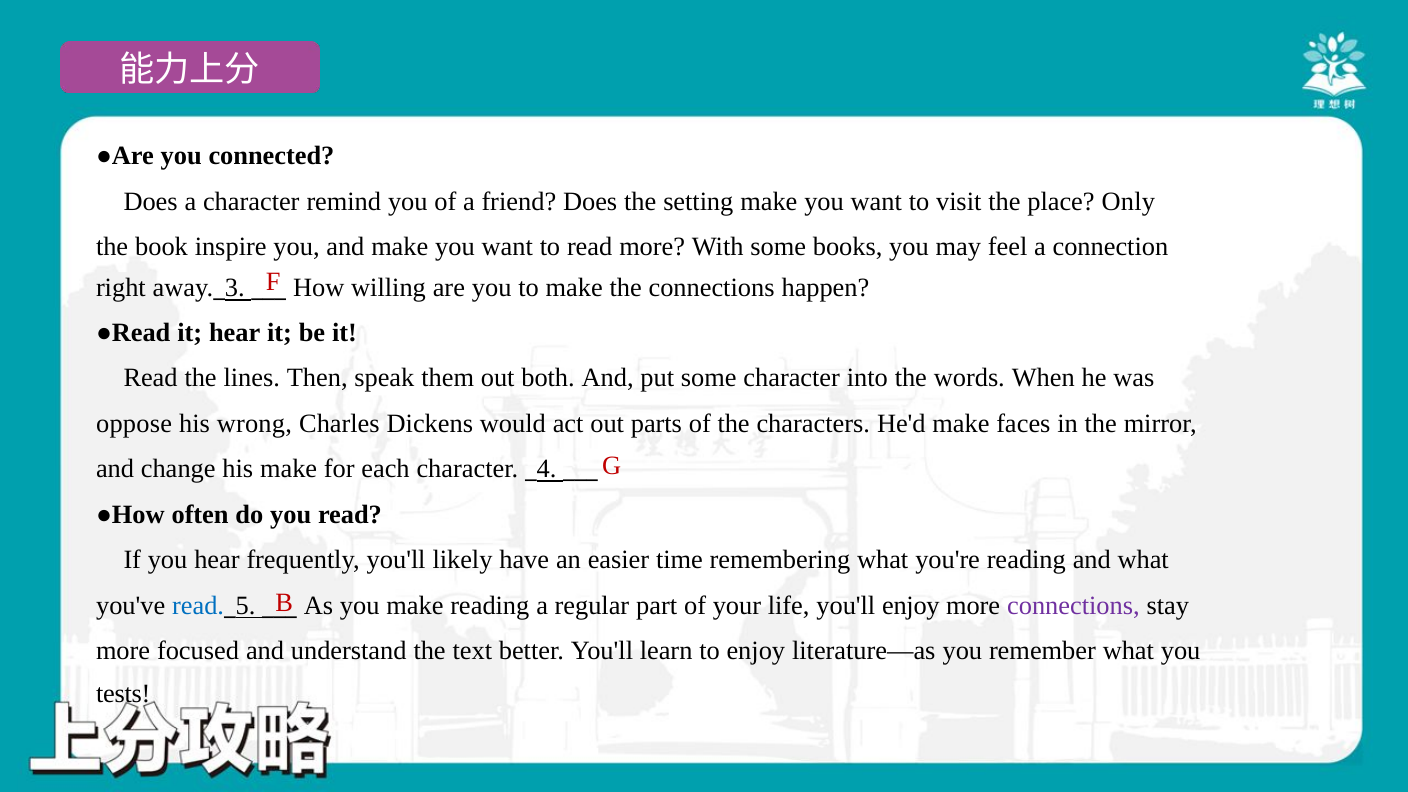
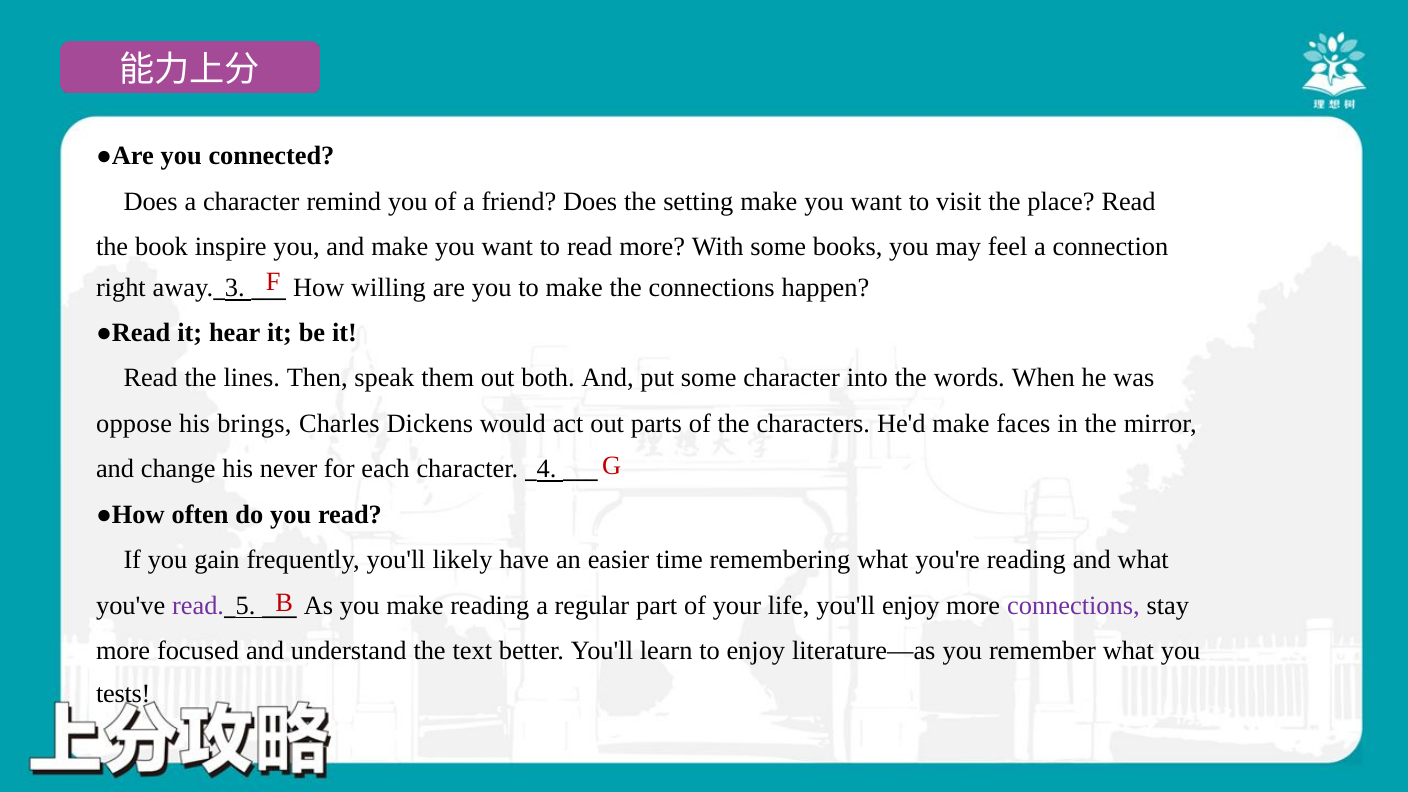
place Only: Only -> Read
wrong: wrong -> brings
his make: make -> never
you hear: hear -> gain
read at (198, 606) colour: blue -> purple
